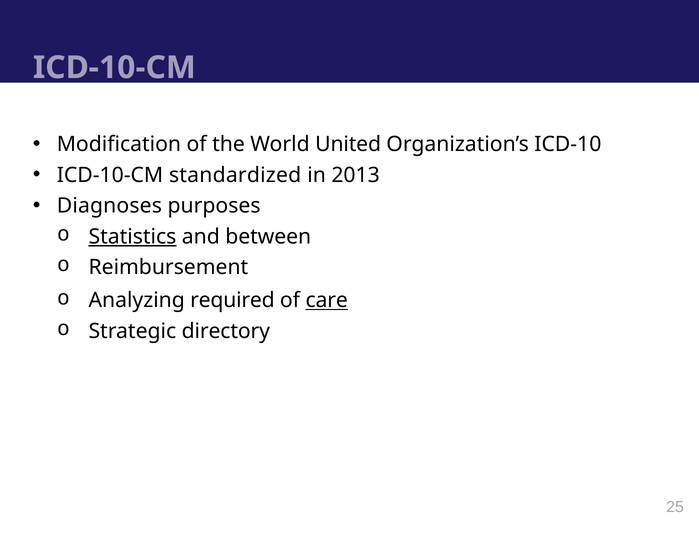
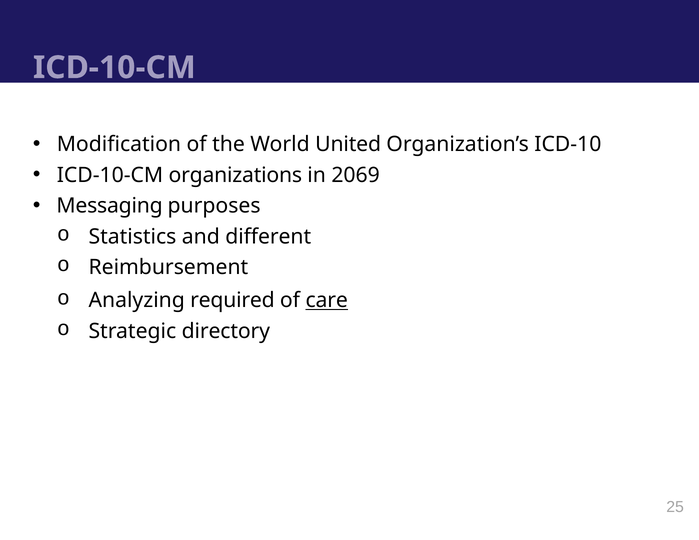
standardized: standardized -> organizations
2013: 2013 -> 2069
Diagnoses: Diagnoses -> Messaging
Statistics underline: present -> none
between: between -> different
